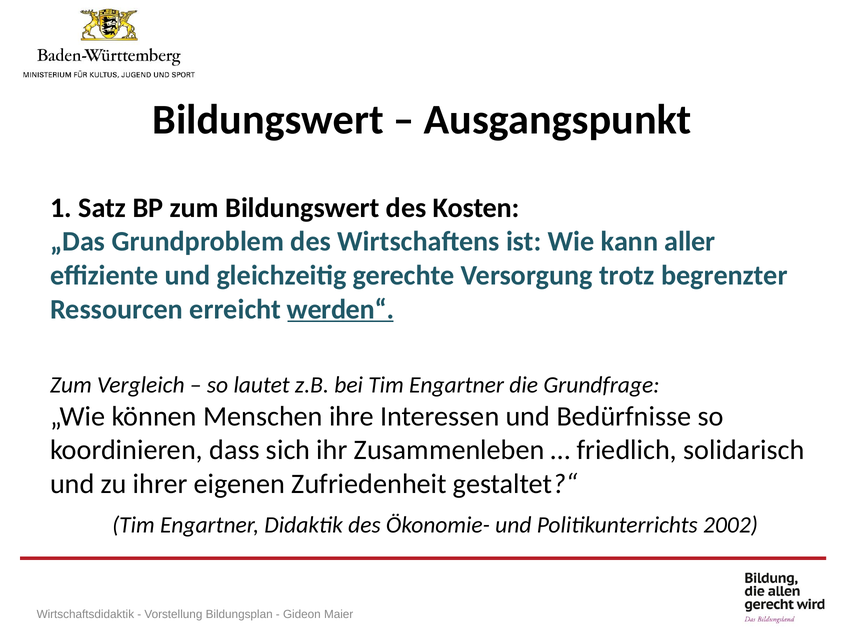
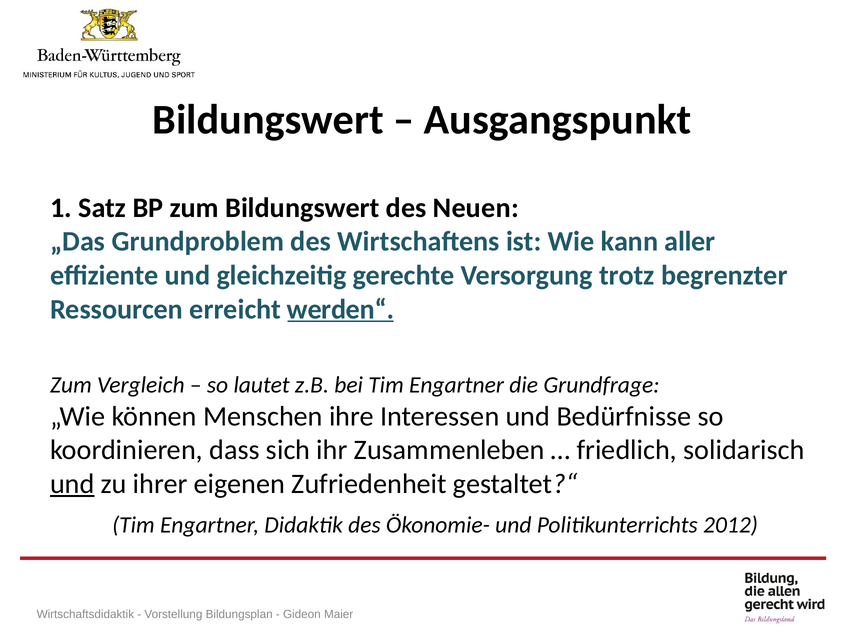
Kosten: Kosten -> Neuen
und at (72, 484) underline: none -> present
2002: 2002 -> 2012
